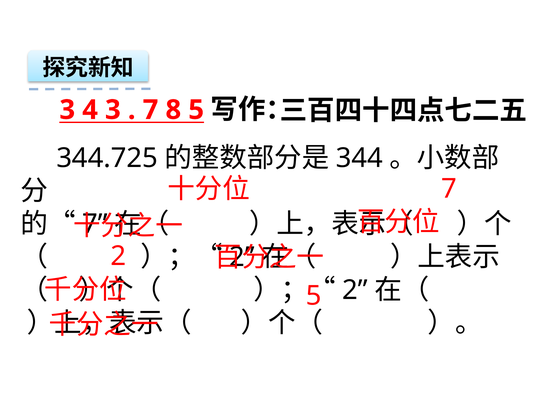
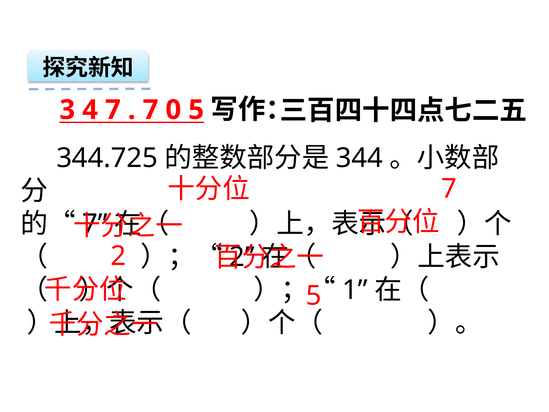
4 3: 3 -> 7
8: 8 -> 0
2 at (355, 290): 2 -> 1
